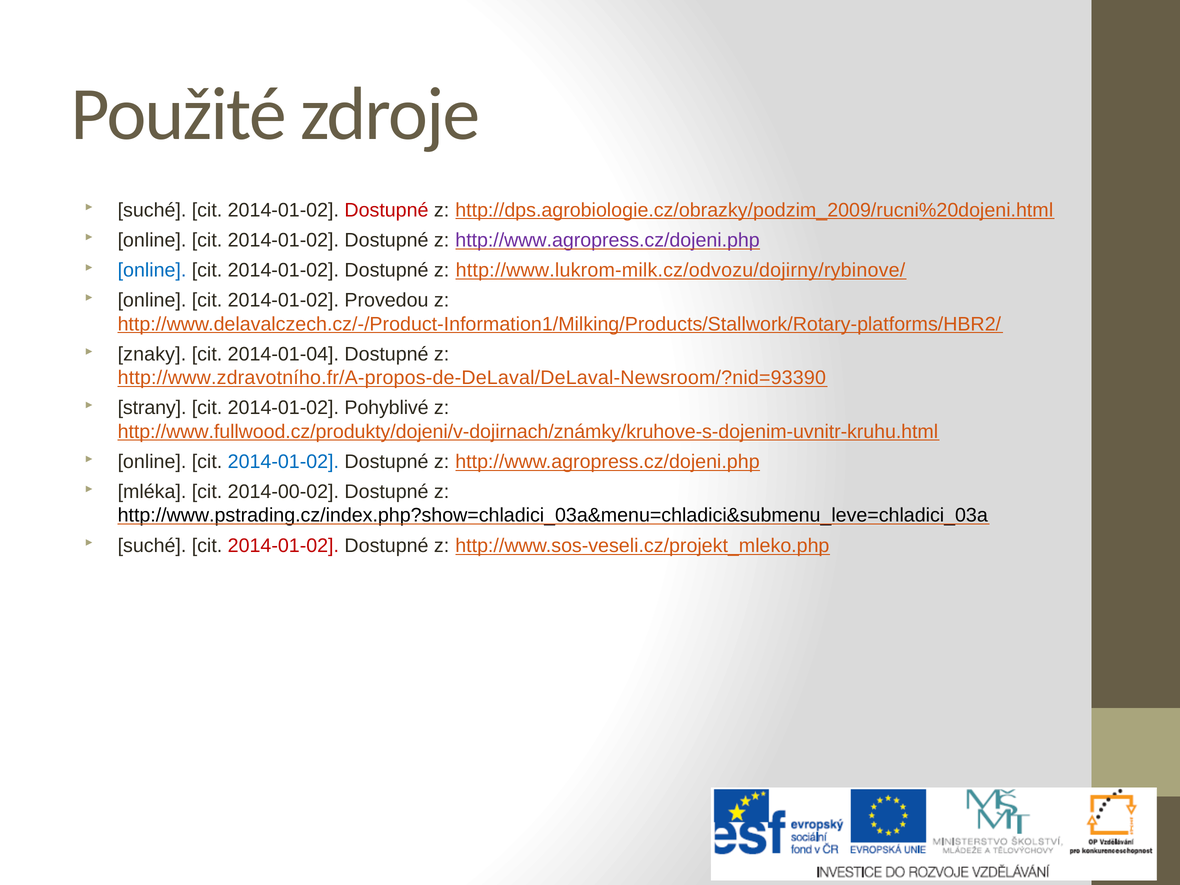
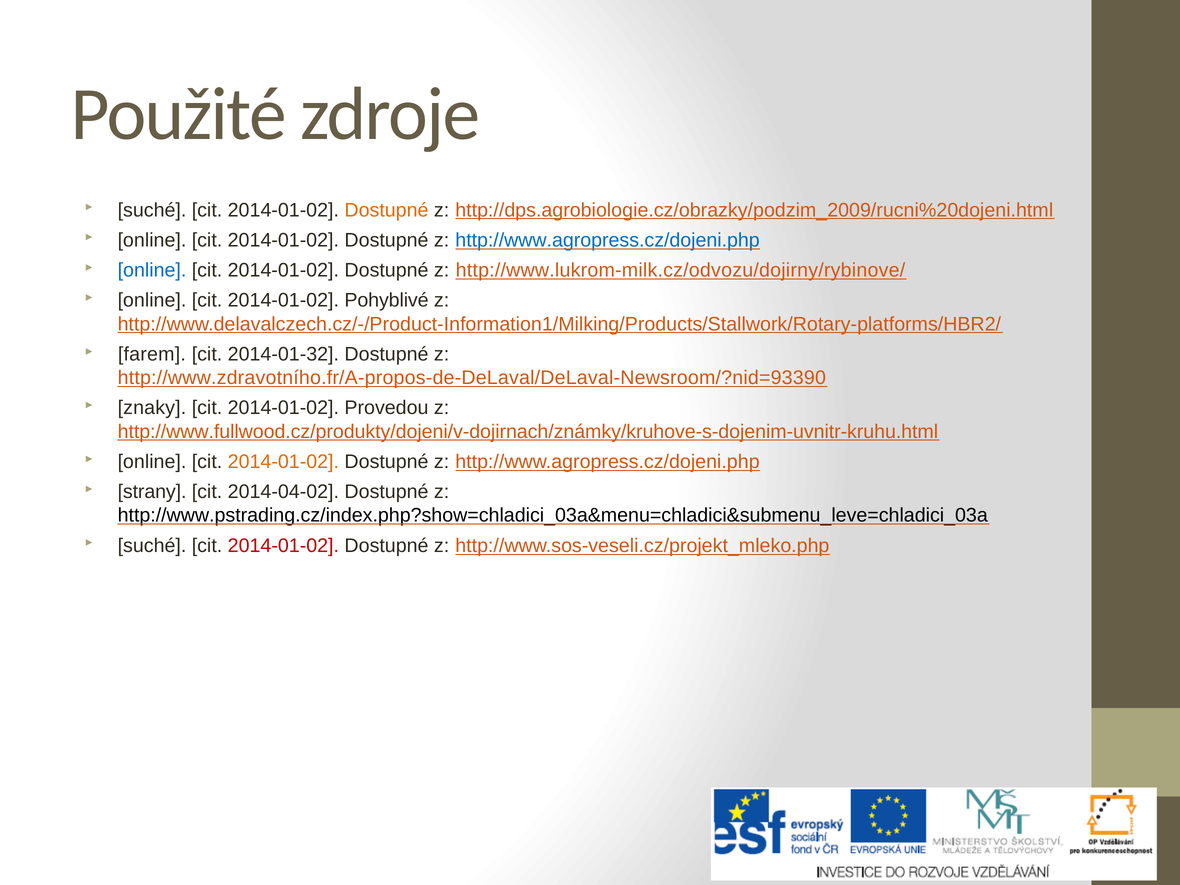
Dostupné at (386, 210) colour: red -> orange
http://www.agropress.cz/dojeni.php at (608, 240) colour: purple -> blue
Provedou: Provedou -> Pohyblivé
znaky: znaky -> farem
2014-01-04: 2014-01-04 -> 2014-01-32
strany: strany -> znaky
Pohyblivé: Pohyblivé -> Provedou
2014-01-02 at (283, 462) colour: blue -> orange
mléka: mléka -> strany
2014-00-02: 2014-00-02 -> 2014-04-02
